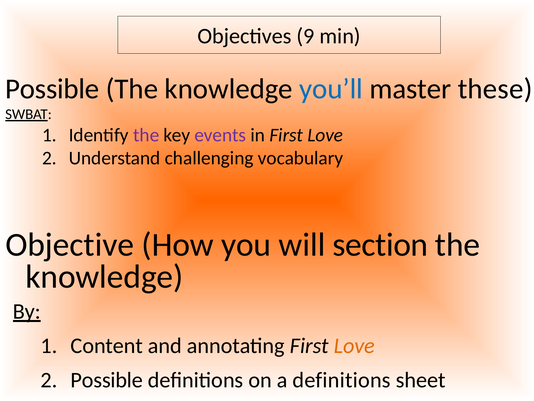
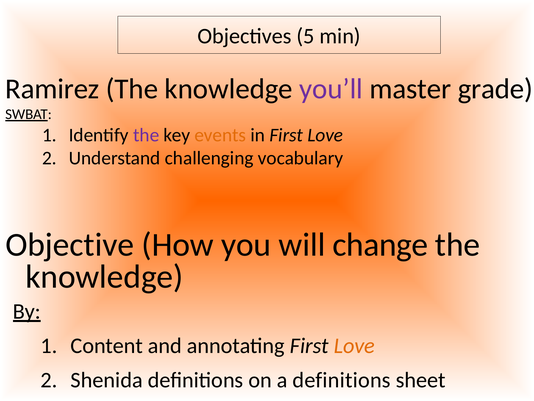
9: 9 -> 5
Possible at (52, 89): Possible -> Ramirez
you’ll colour: blue -> purple
these: these -> grade
events colour: purple -> orange
section: section -> change
2 Possible: Possible -> Shenida
